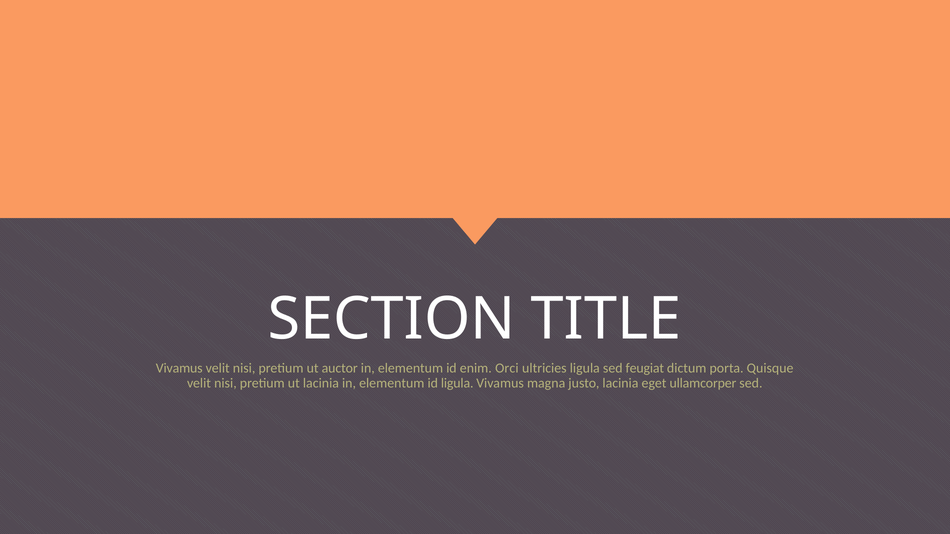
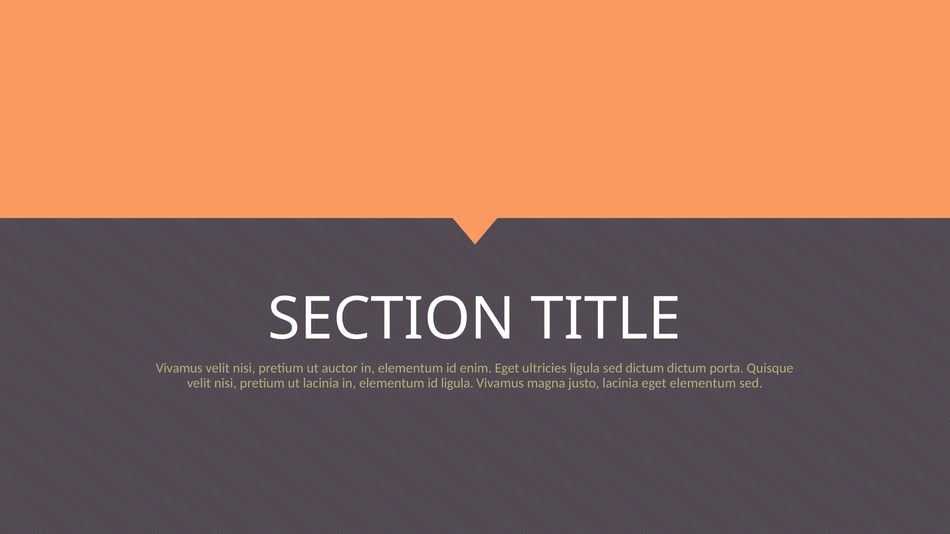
enim Orci: Orci -> Eget
sed feugiat: feugiat -> dictum
eget ullamcorper: ullamcorper -> elementum
